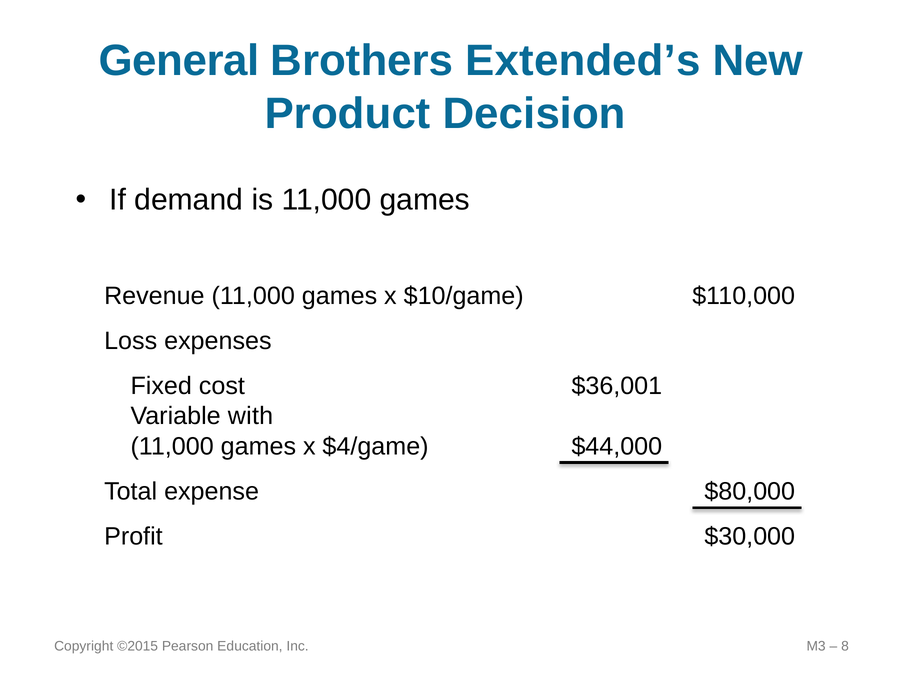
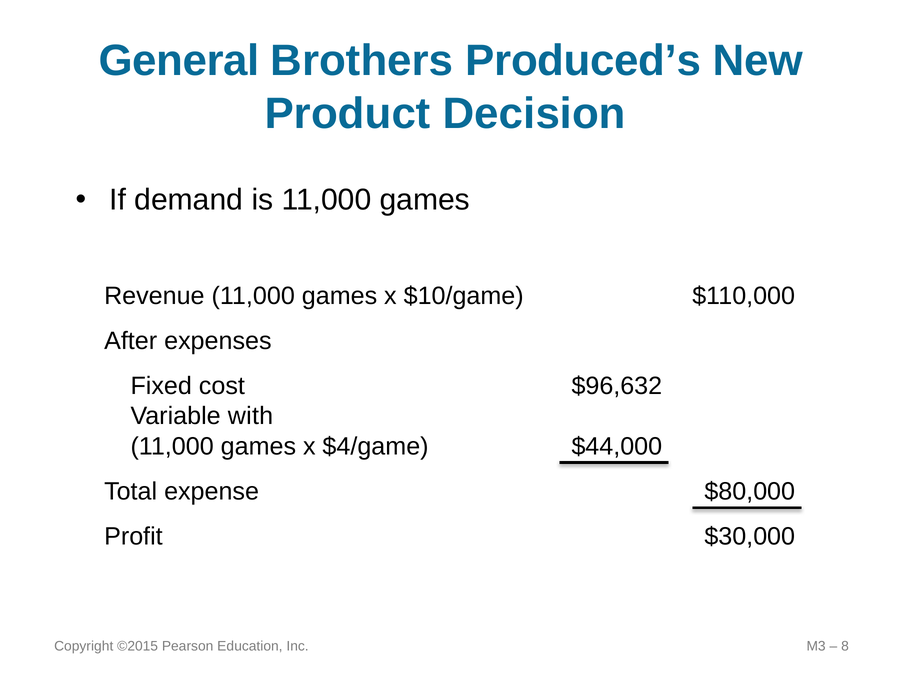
Extended’s: Extended’s -> Produced’s
Loss: Loss -> After
$36,001: $36,001 -> $96,632
